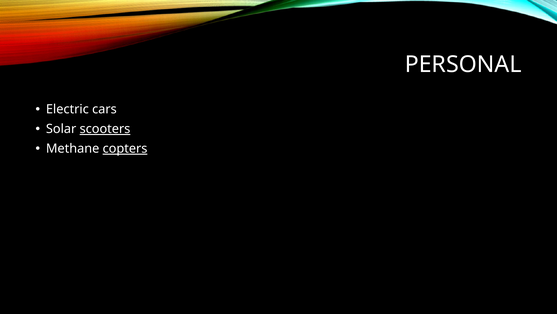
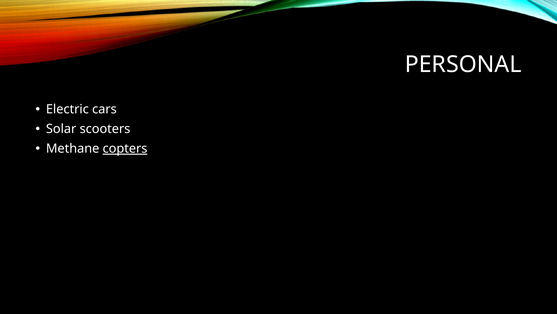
scooters underline: present -> none
